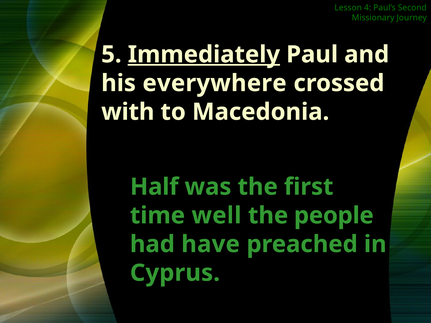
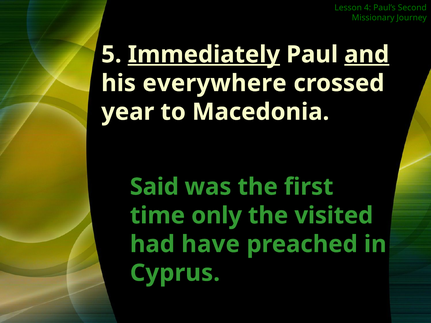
and underline: none -> present
with: with -> year
Half: Half -> Said
well: well -> only
people: people -> visited
